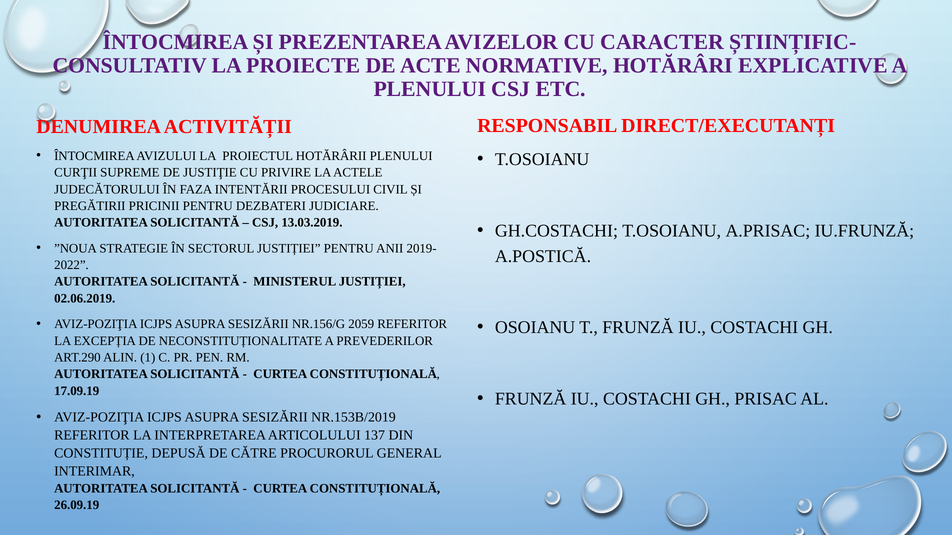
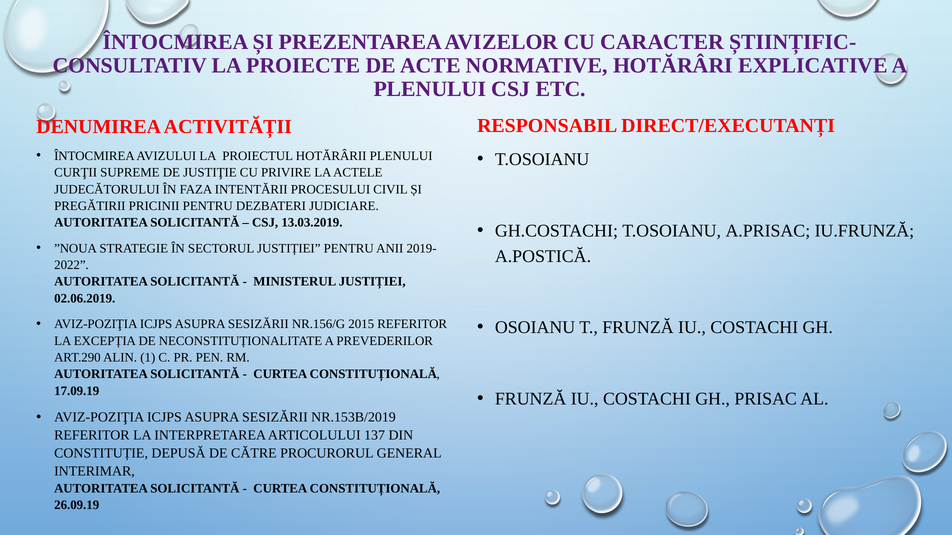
2059: 2059 -> 2015
